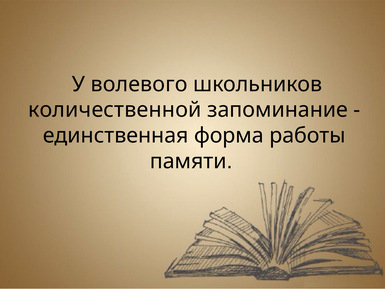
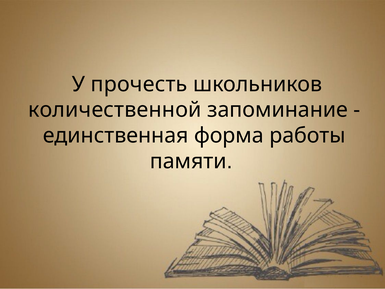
волевого: волевого -> прочесть
